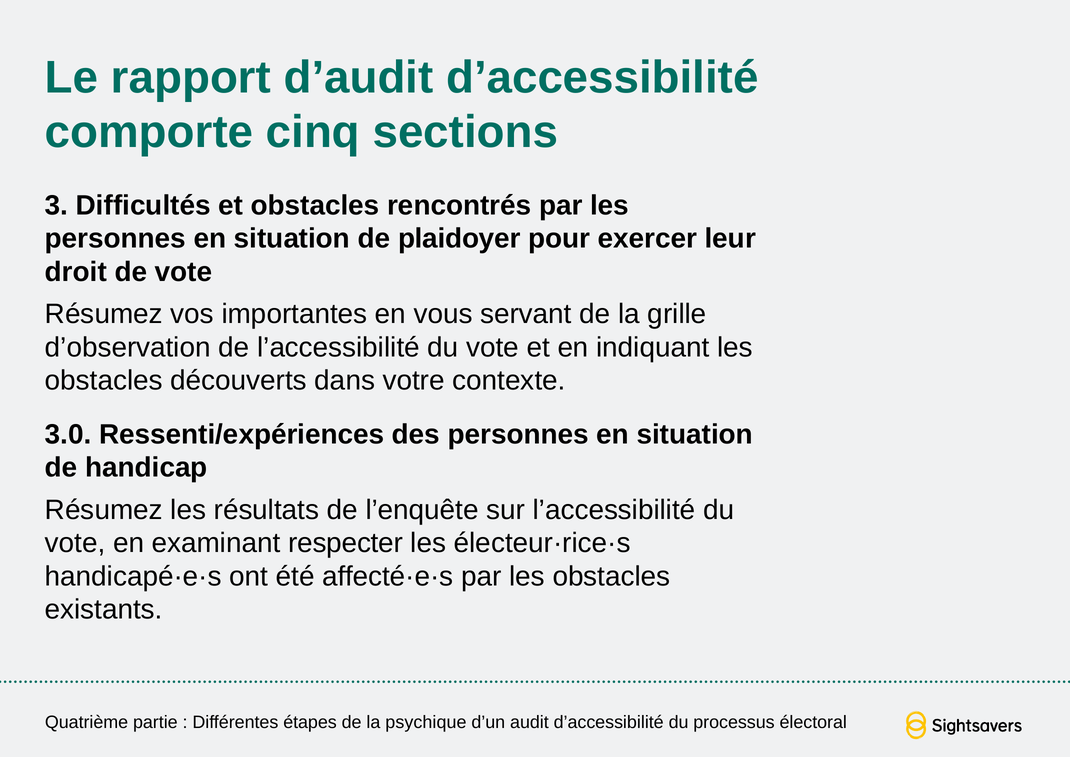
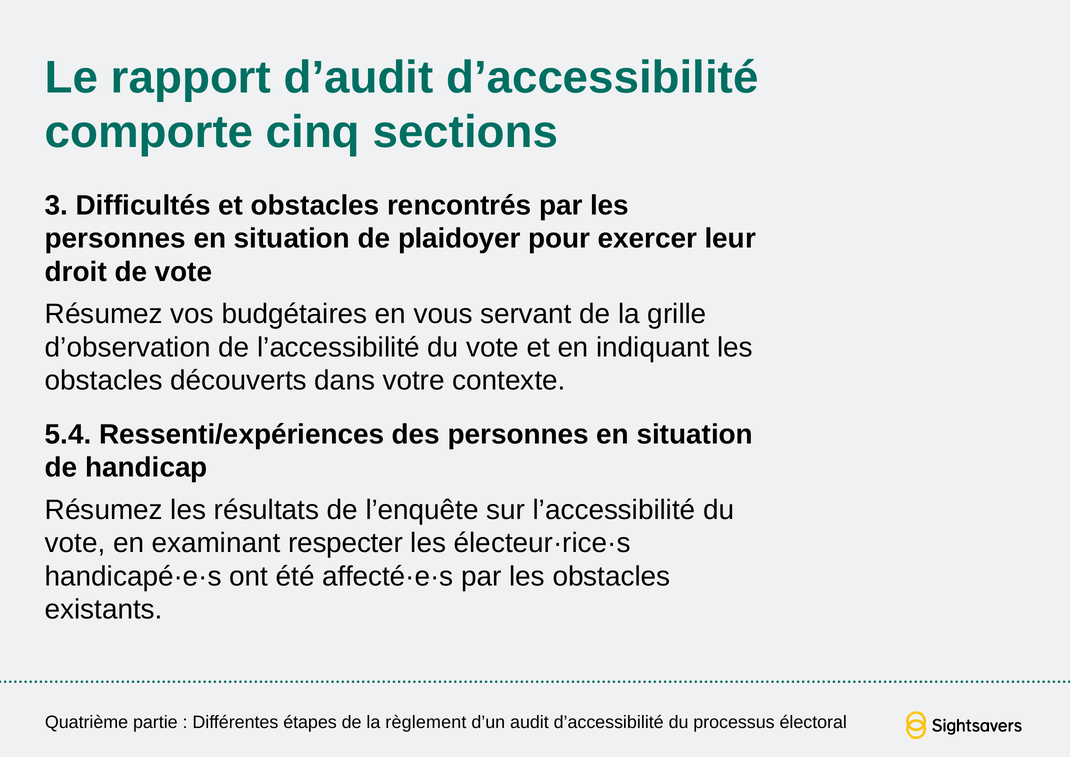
importantes: importantes -> budgétaires
3.0: 3.0 -> 5.4
psychique: psychique -> règlement
